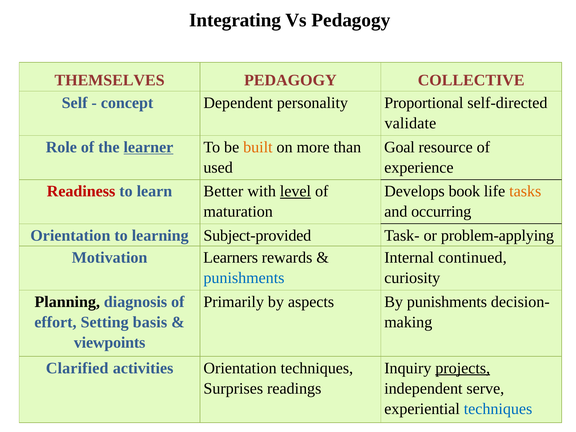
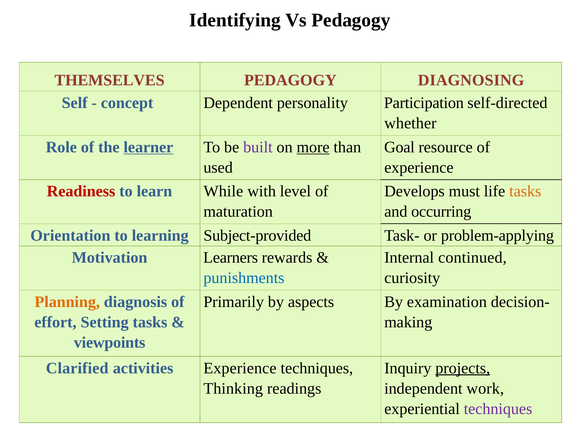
Integrating: Integrating -> Identifying
COLLECTIVE: COLLECTIVE -> DIAGNOSING
Proportional: Proportional -> Participation
validate: validate -> whether
built colour: orange -> purple
more underline: none -> present
Better: Better -> While
level underline: present -> none
book: book -> must
Planning colour: black -> orange
By punishments: punishments -> examination
Setting basis: basis -> tasks
activities Orientation: Orientation -> Experience
Surprises: Surprises -> Thinking
serve: serve -> work
techniques at (498, 409) colour: blue -> purple
